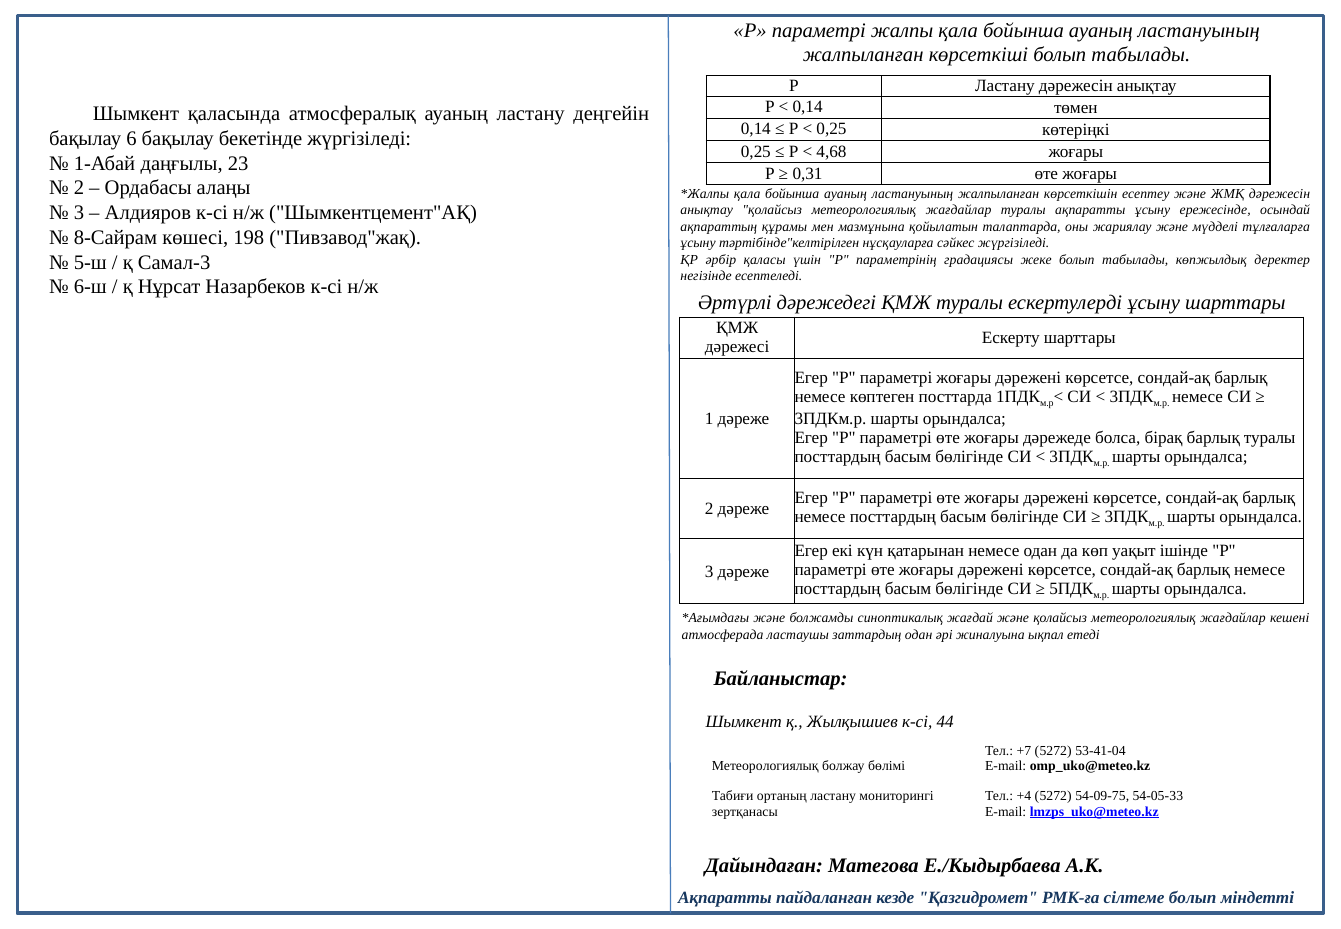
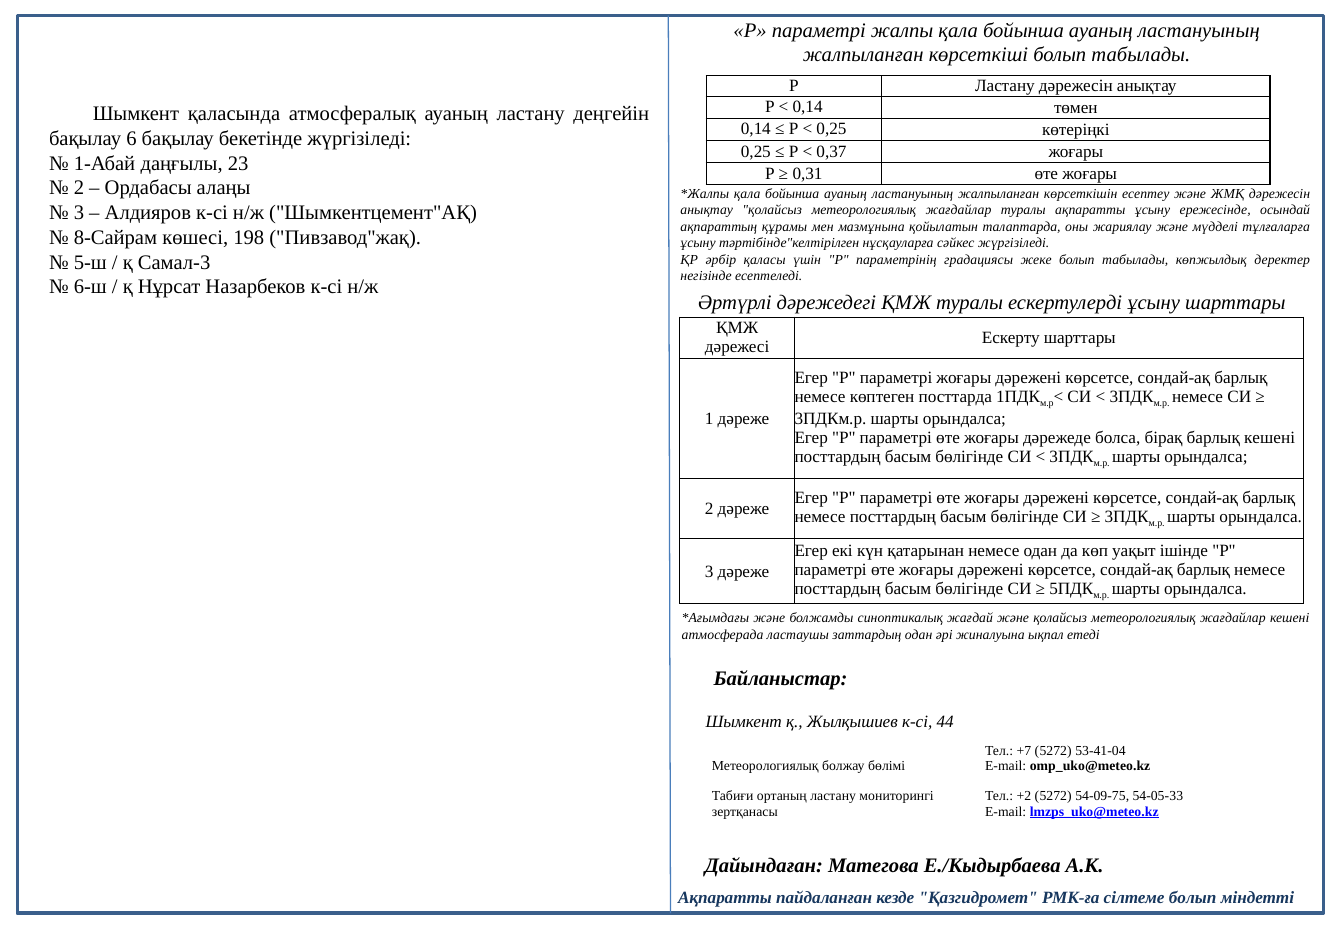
4,68: 4,68 -> 0,37
барлық туралы: туралы -> кешені
+4: +4 -> +2
